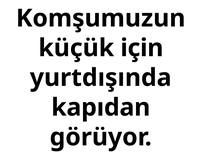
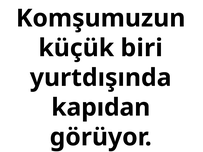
için: için -> biri
